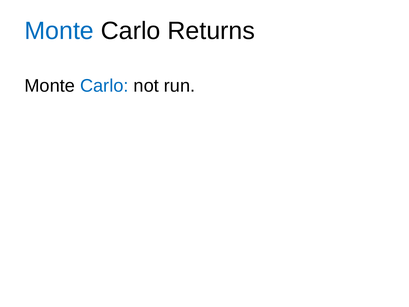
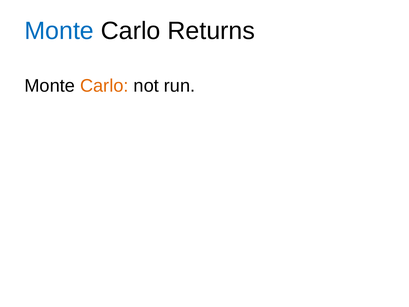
Carlo at (104, 86) colour: blue -> orange
